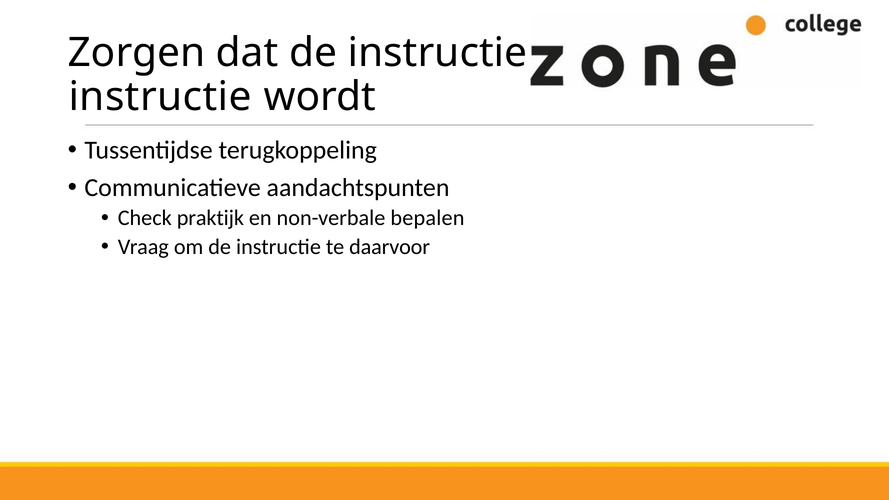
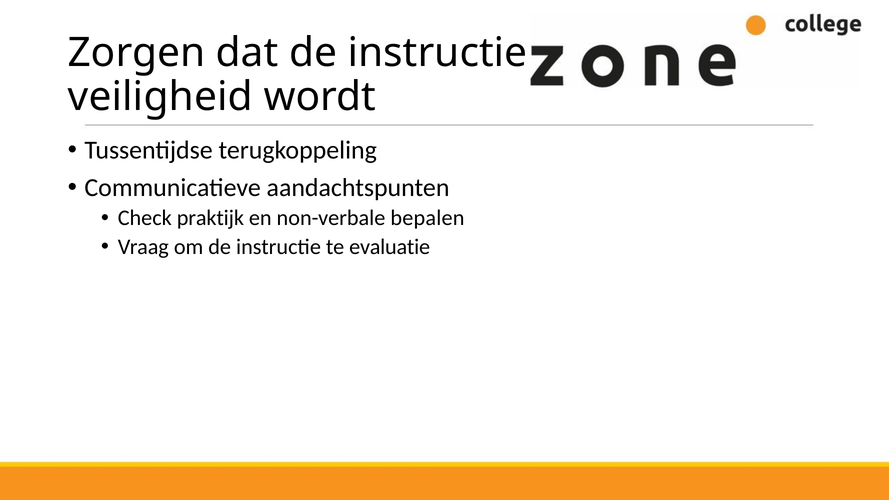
instructie at (160, 97): instructie -> veiligheid
daarvoor: daarvoor -> evaluatie
